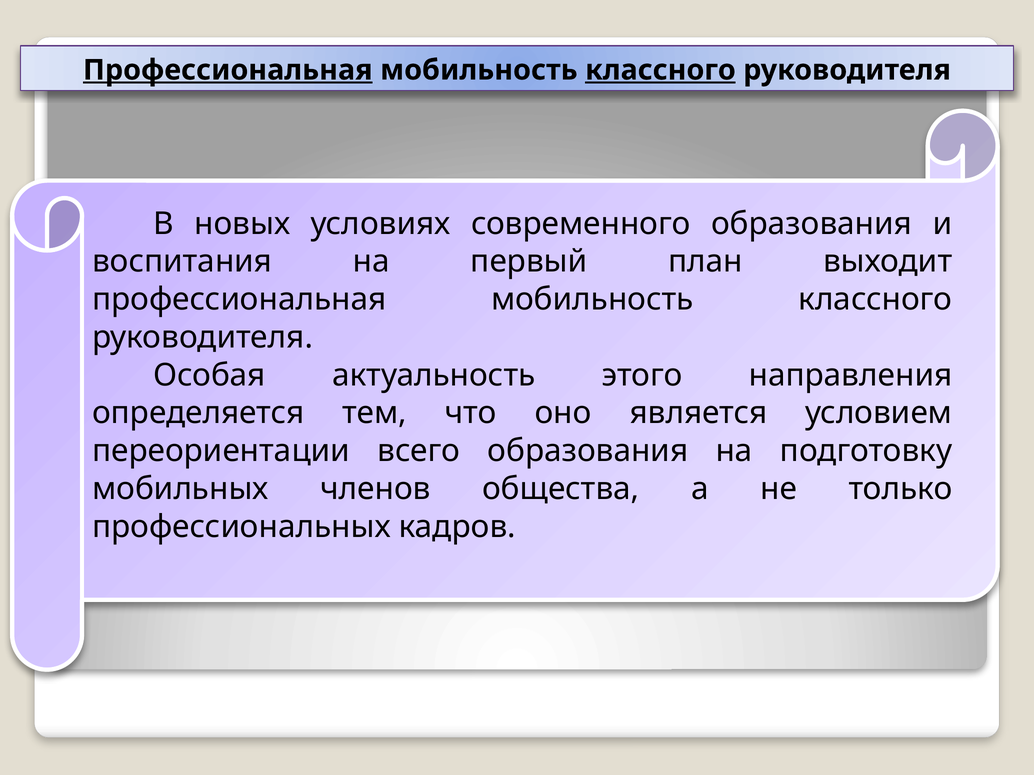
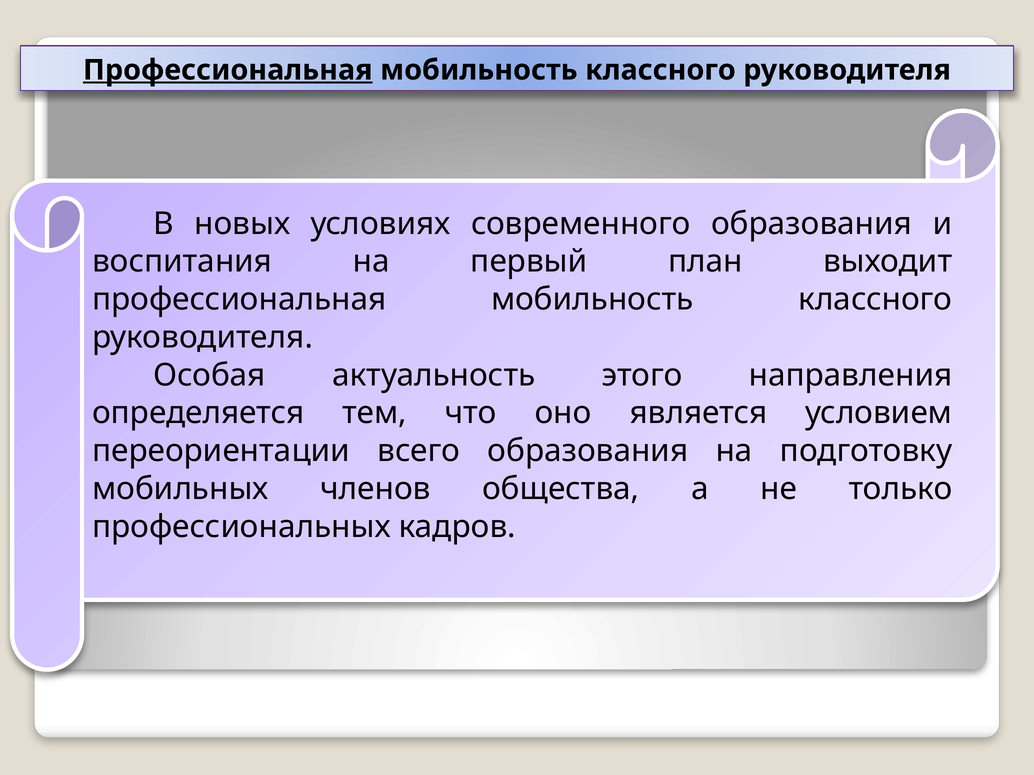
классного at (660, 70) underline: present -> none
